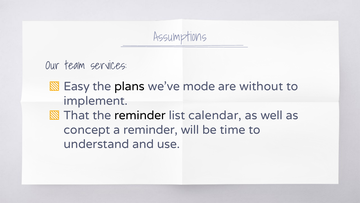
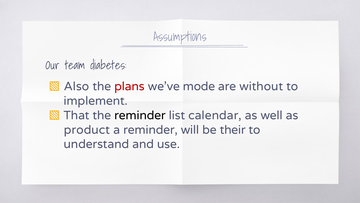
services: services -> diabetes
Easy: Easy -> Also
plans colour: black -> red
concept: concept -> product
time: time -> their
